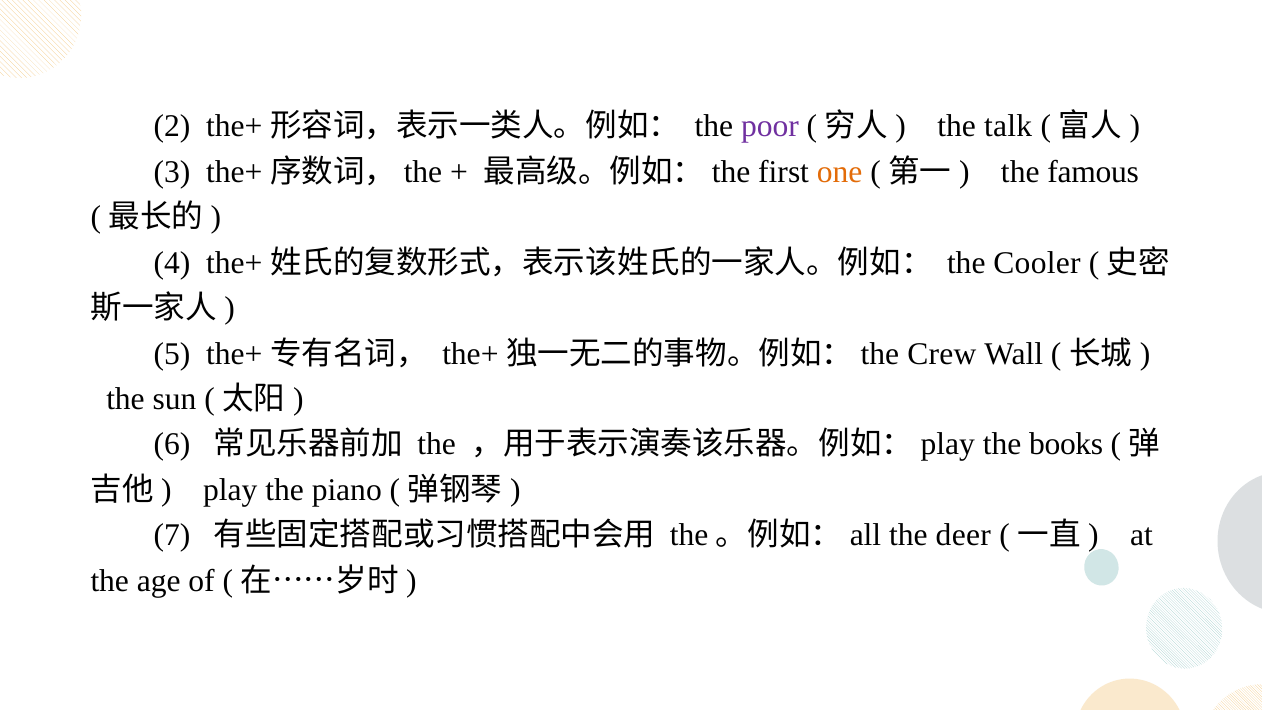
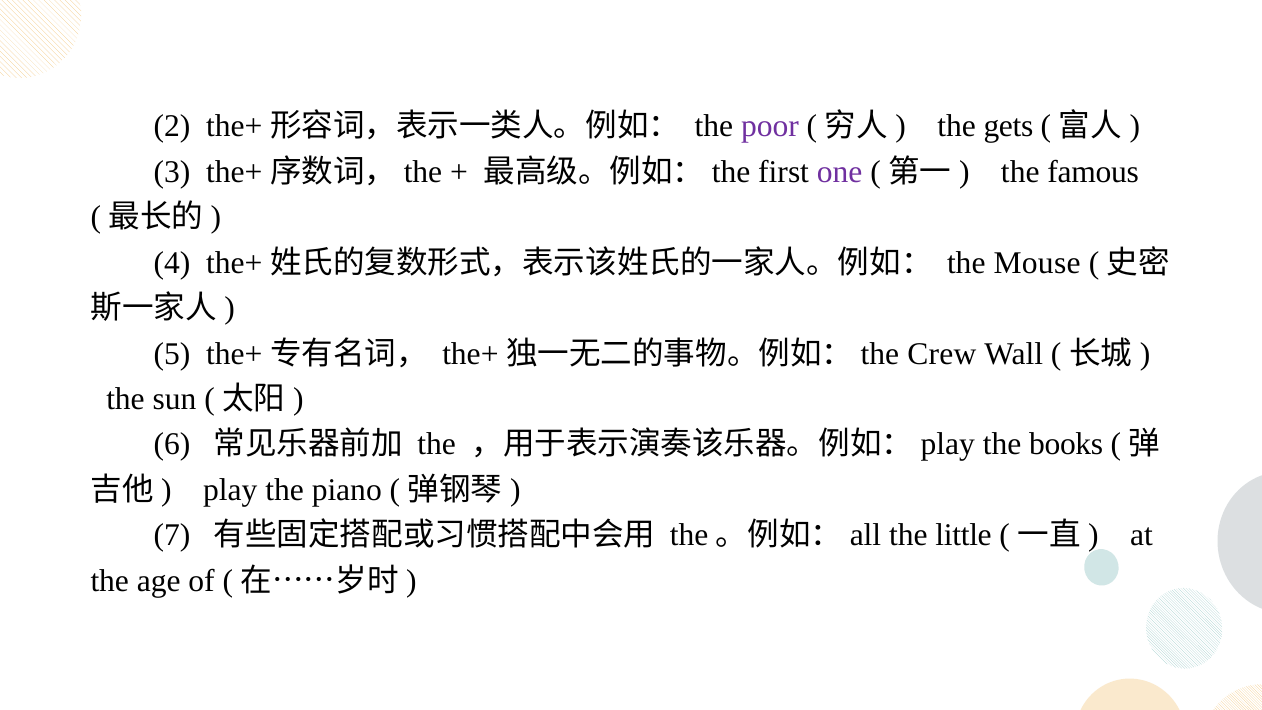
talk: talk -> gets
one colour: orange -> purple
Cooler: Cooler -> Mouse
deer: deer -> little
